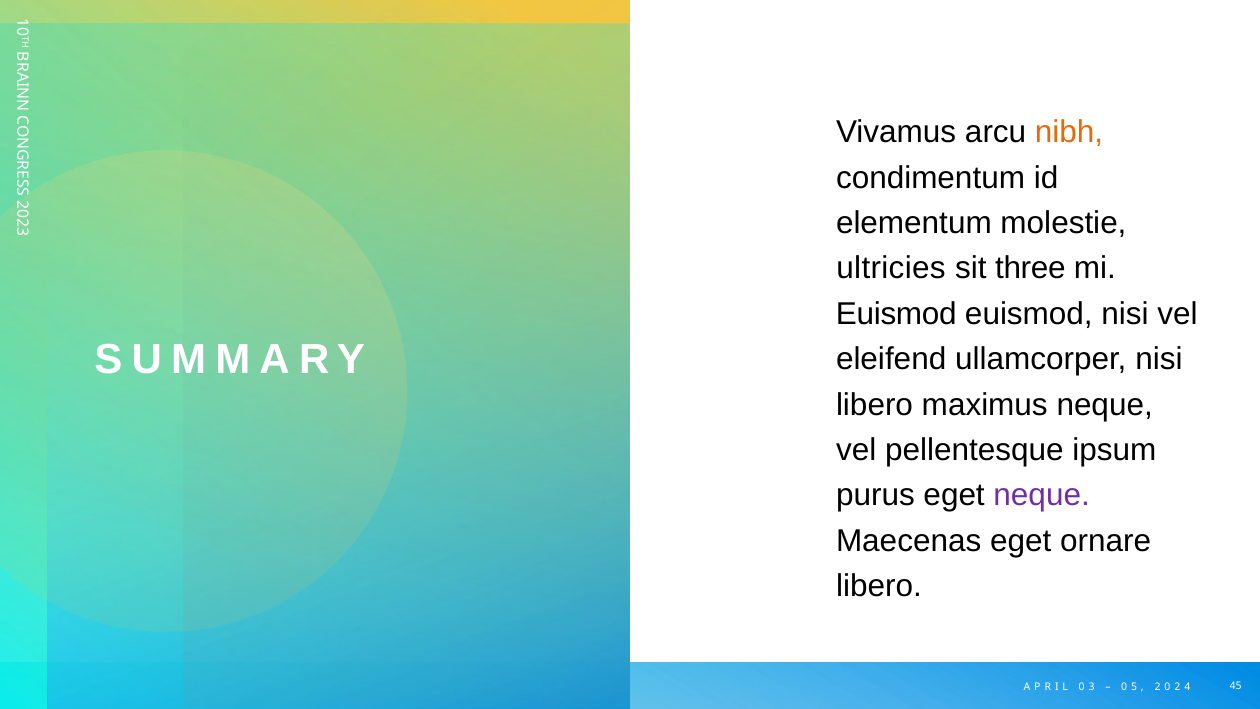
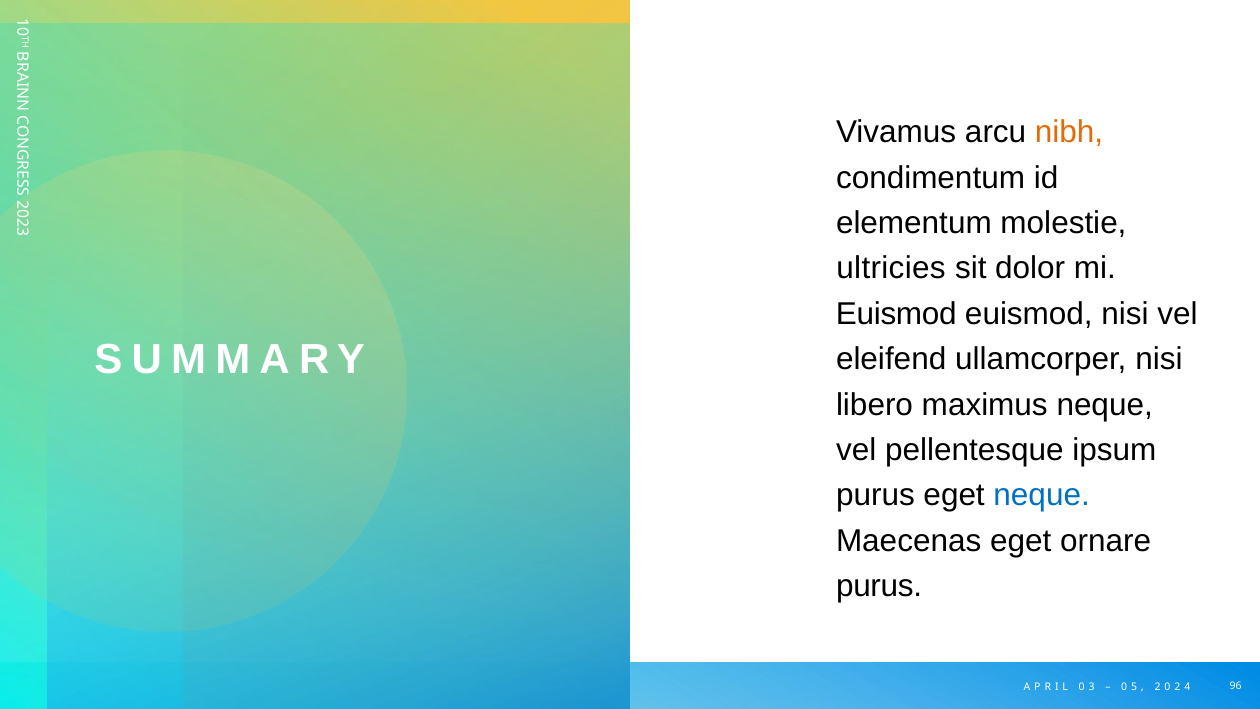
three: three -> dolor
neque at (1042, 495) colour: purple -> blue
libero at (879, 586): libero -> purus
45: 45 -> 96
